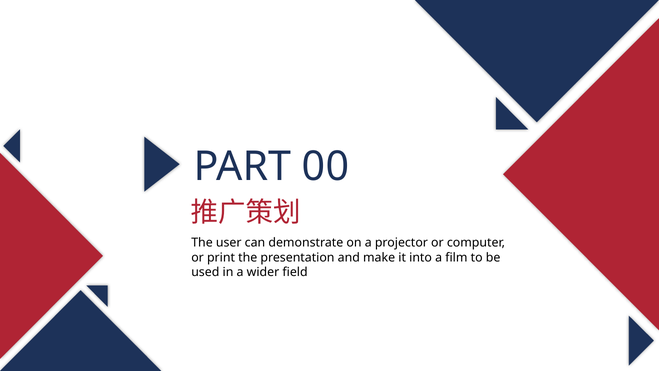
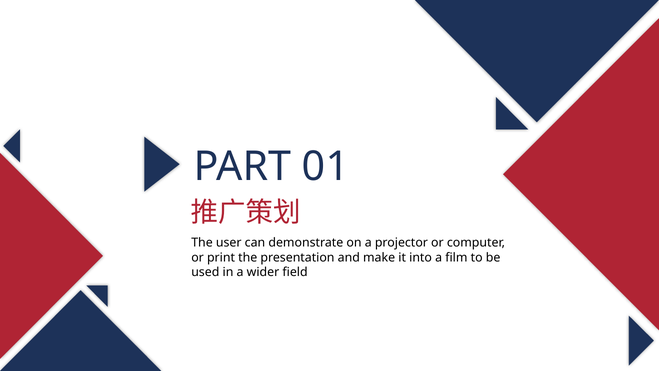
00: 00 -> 01
